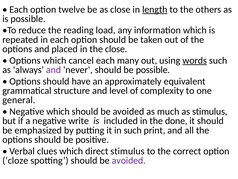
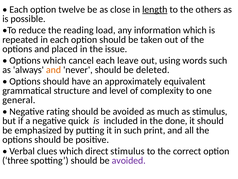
the close: close -> issue
many: many -> leave
words underline: present -> none
and at (54, 70) colour: purple -> orange
be possible: possible -> deleted
Negative which: which -> rating
write: write -> quick
cloze: cloze -> three
